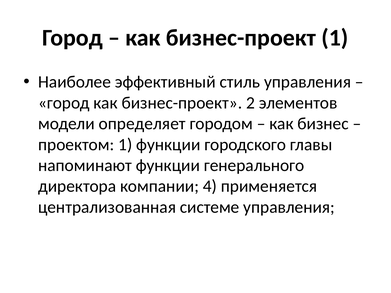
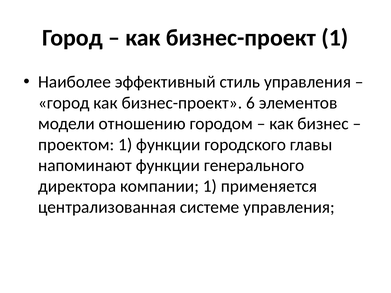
2: 2 -> 6
определяет: определяет -> отношению
компании 4: 4 -> 1
